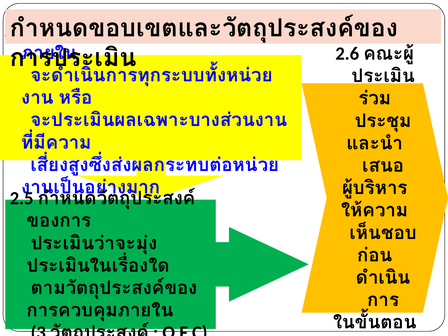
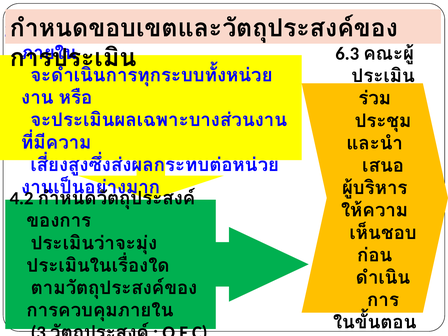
2.6: 2.6 -> 6.3
2.5: 2.5 -> 4.2
